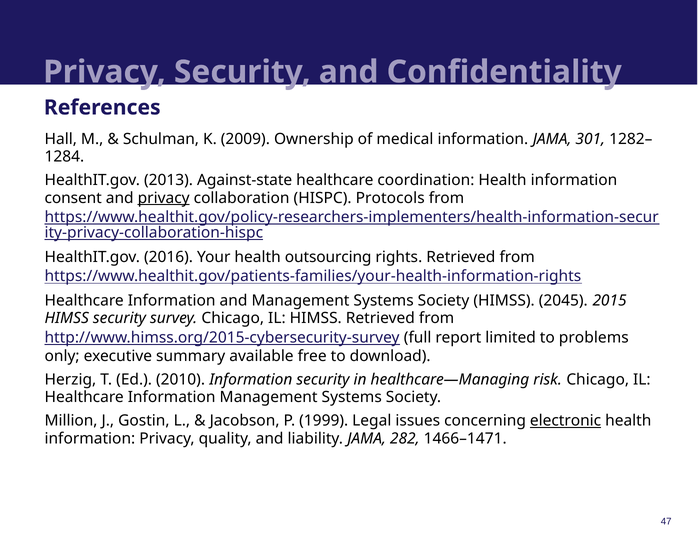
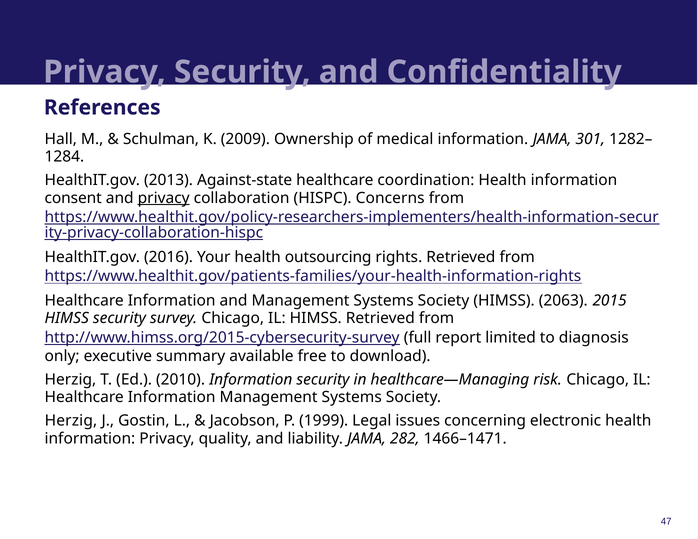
Protocols: Protocols -> Concerns
2045: 2045 -> 2063
problems: problems -> diagnosis
Million at (71, 421): Million -> Herzig
electronic underline: present -> none
